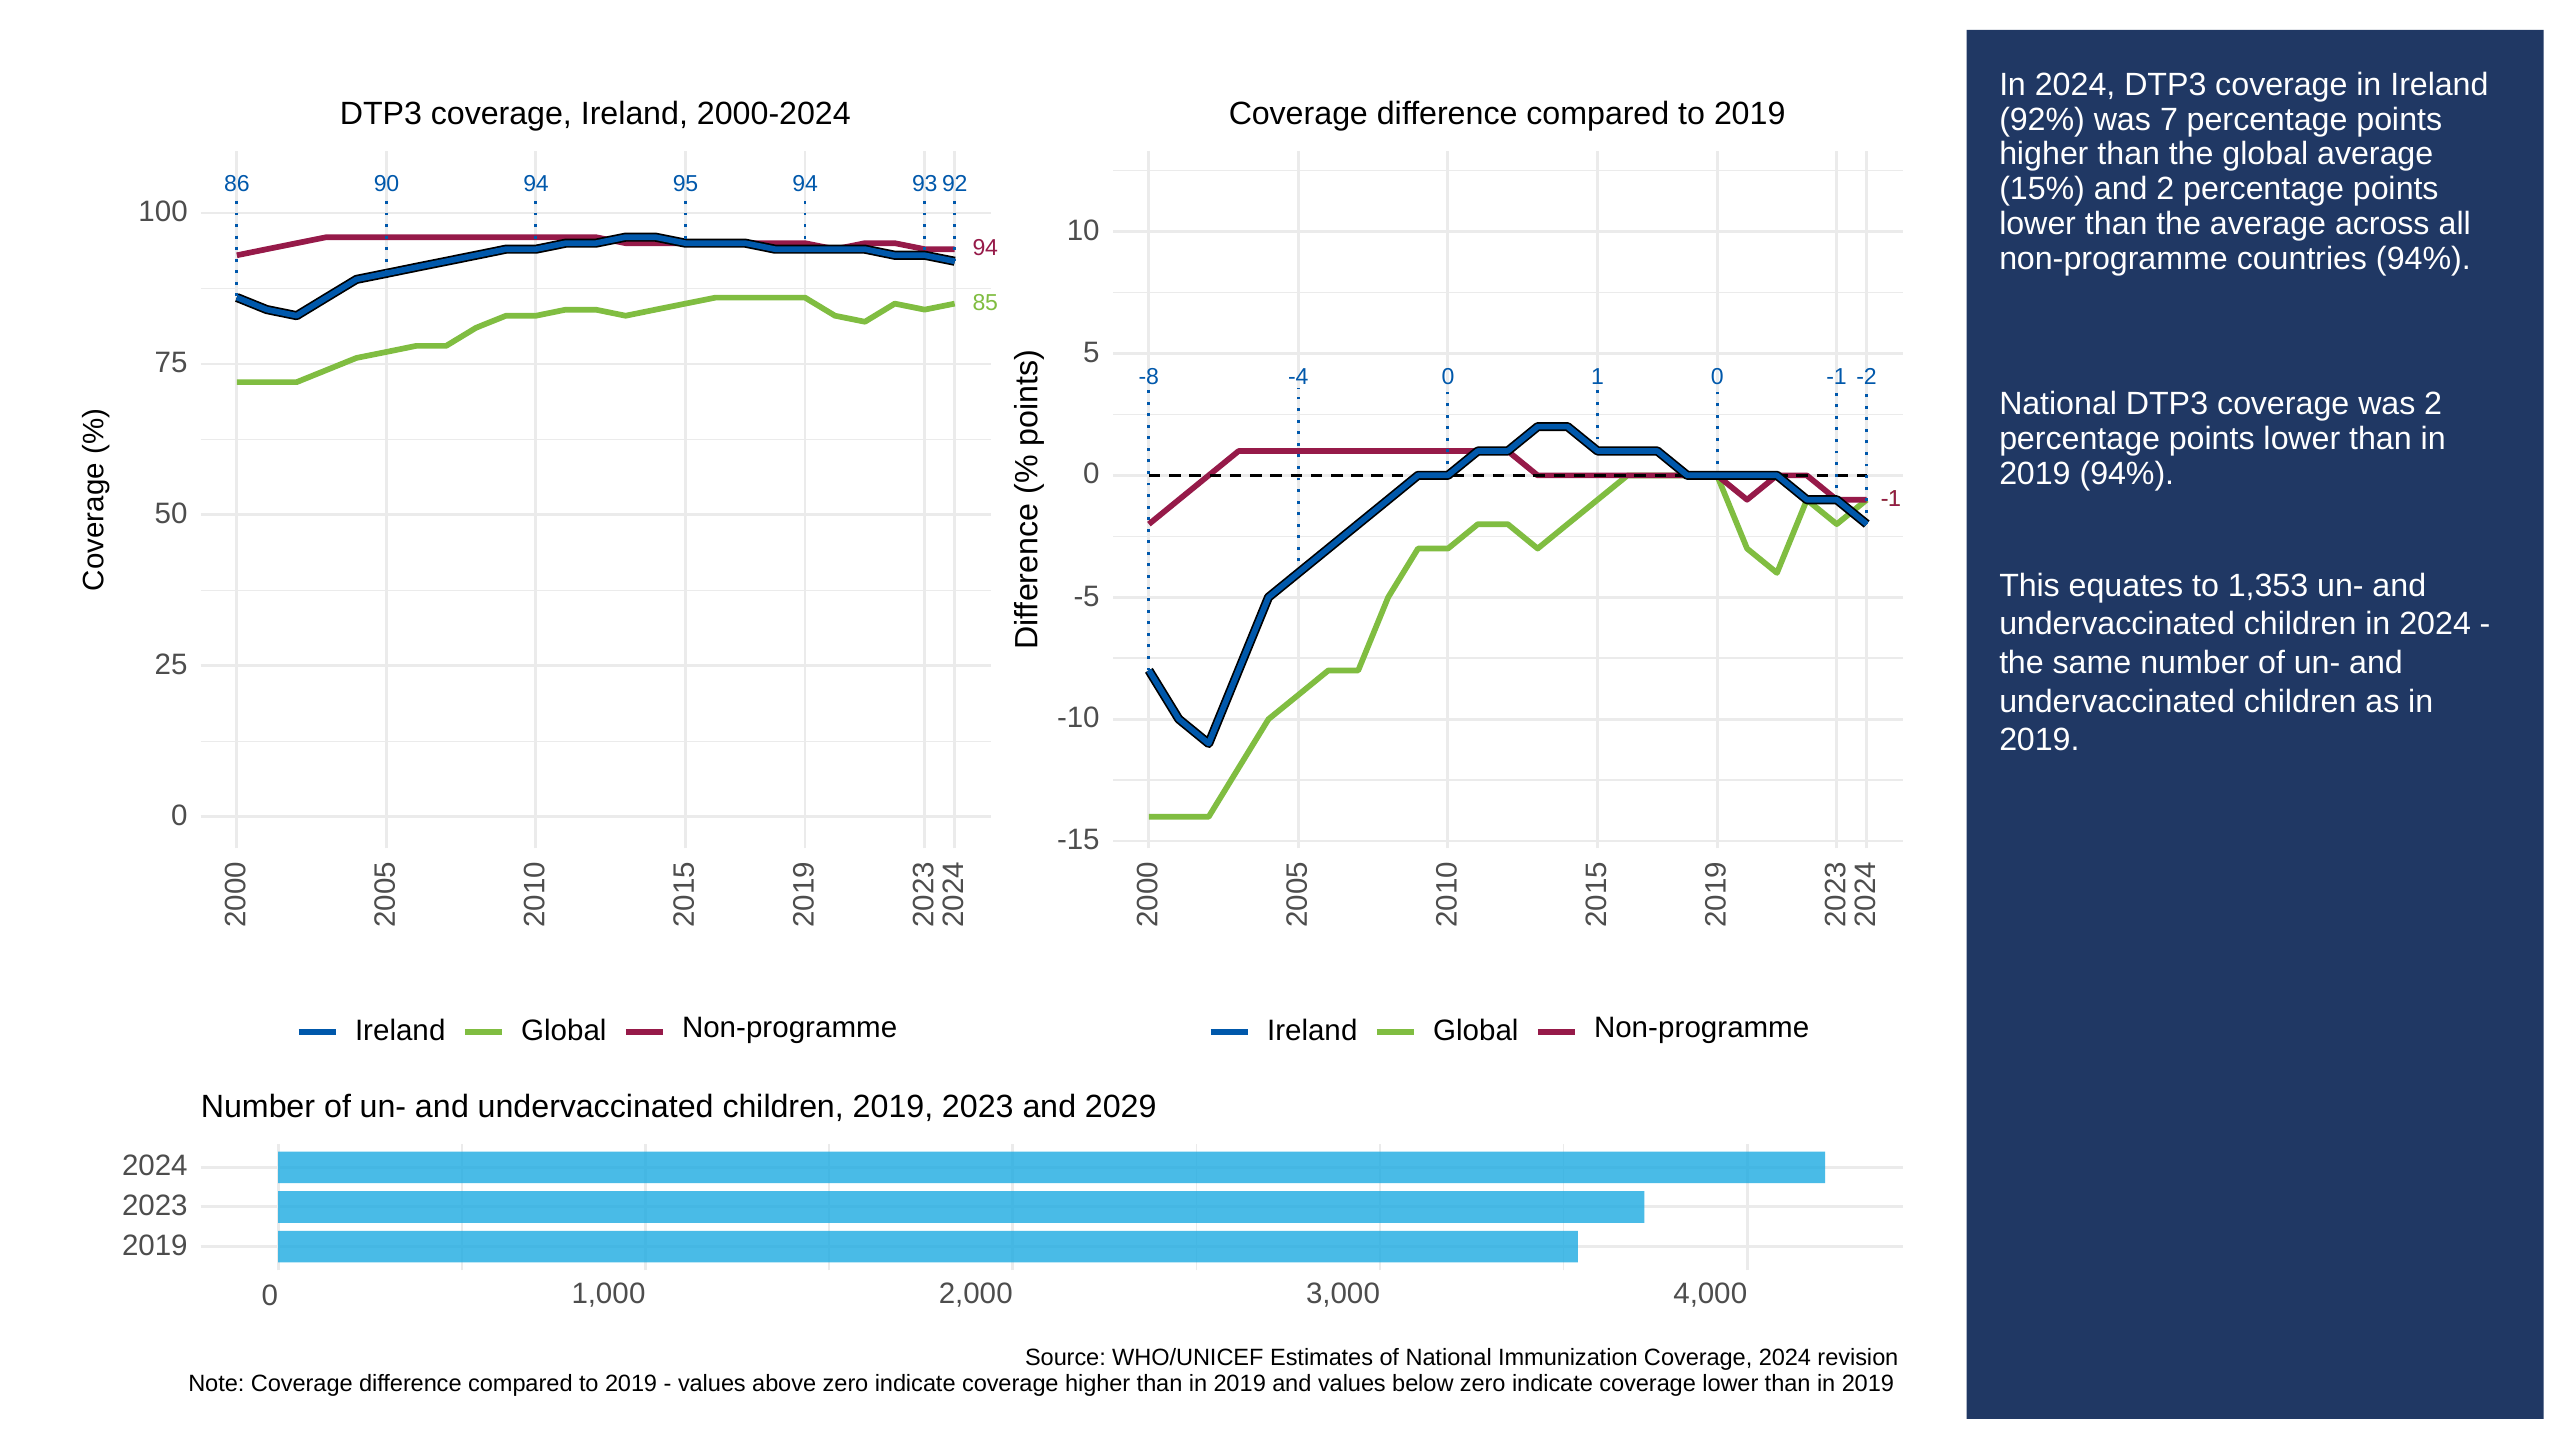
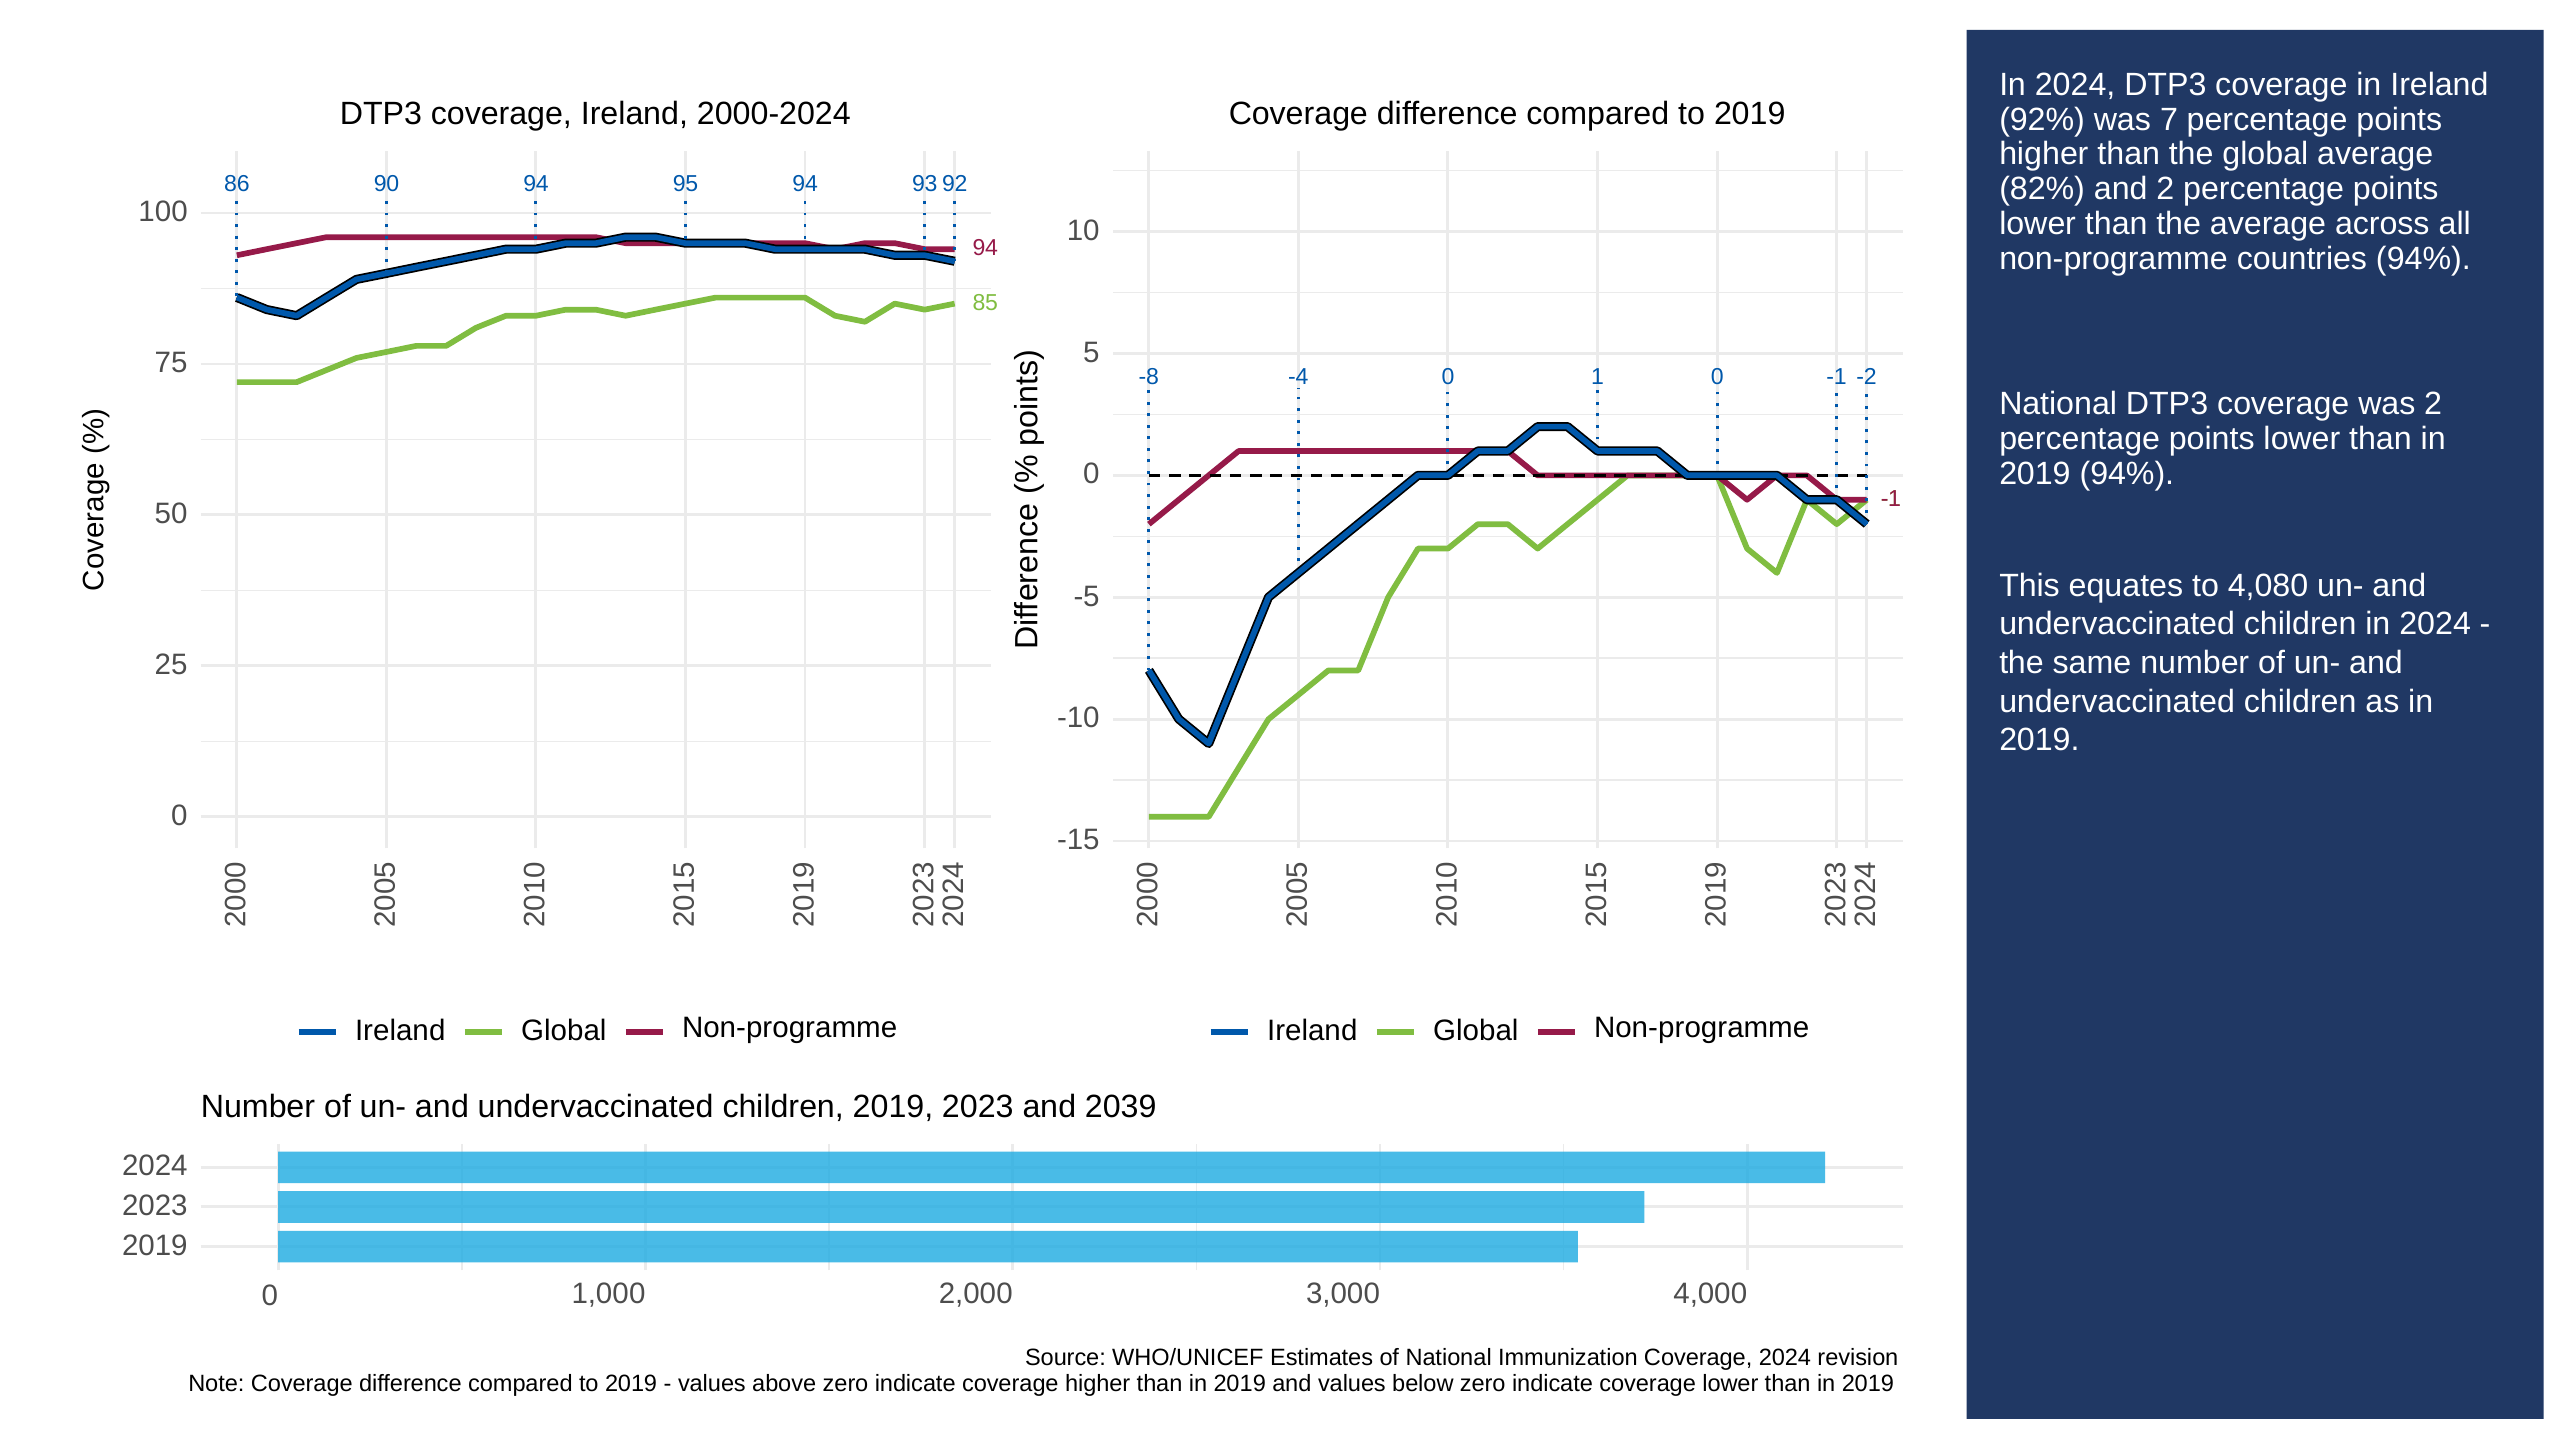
15%: 15% -> 82%
1,353: 1,353 -> 4,080
2029: 2029 -> 2039
